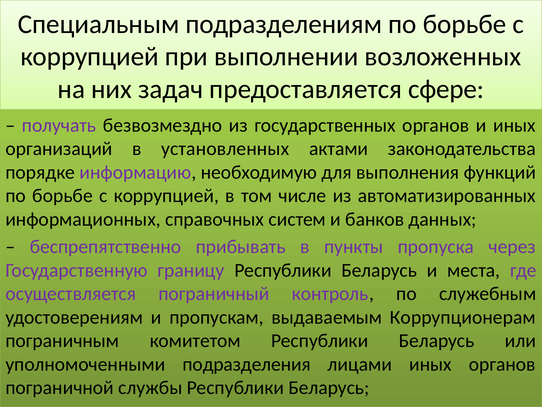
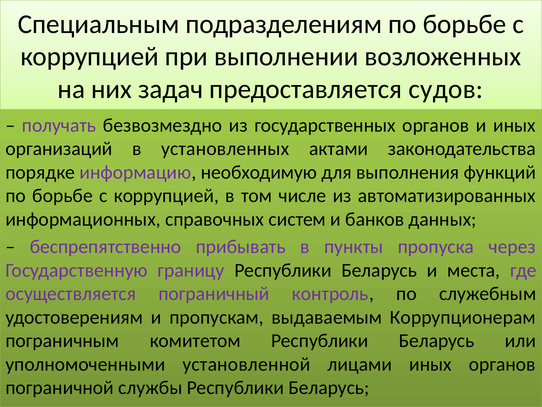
сфере: сфере -> судов
подразделения: подразделения -> установленной
